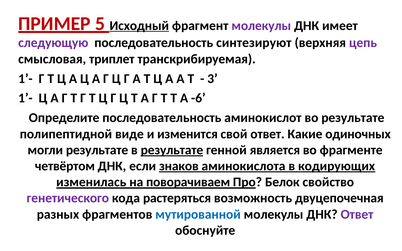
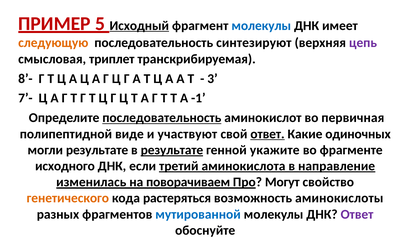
молекулы at (261, 26) colour: purple -> blue
следующую colour: purple -> orange
1’- at (25, 79): 1’- -> 8’-
1’- at (25, 98): 1’- -> 7’-
-6: -6 -> -1
последовательность at (162, 118) underline: none -> present
во результате: результате -> первичная
изменится: изменится -> участвуют
ответ at (268, 134) underline: none -> present
является: является -> укажите
четвёртом: четвёртом -> исходного
знаков: знаков -> третий
кодирующих: кодирующих -> направление
Белок: Белок -> Могут
генетического colour: purple -> orange
двуцепочечная: двуцепочечная -> аминокислоты
